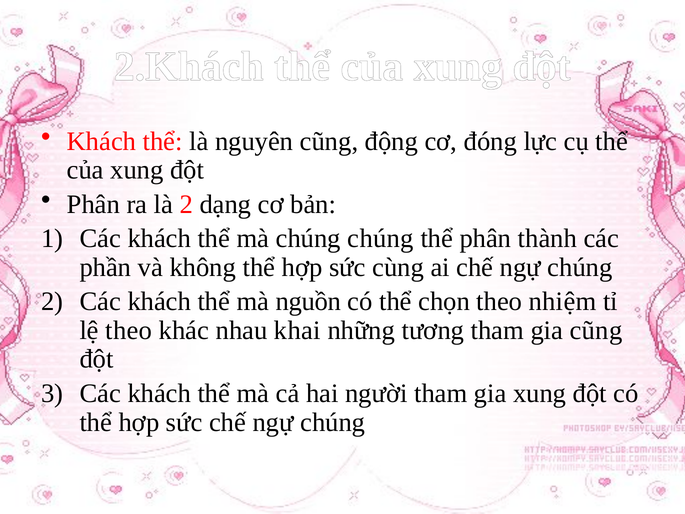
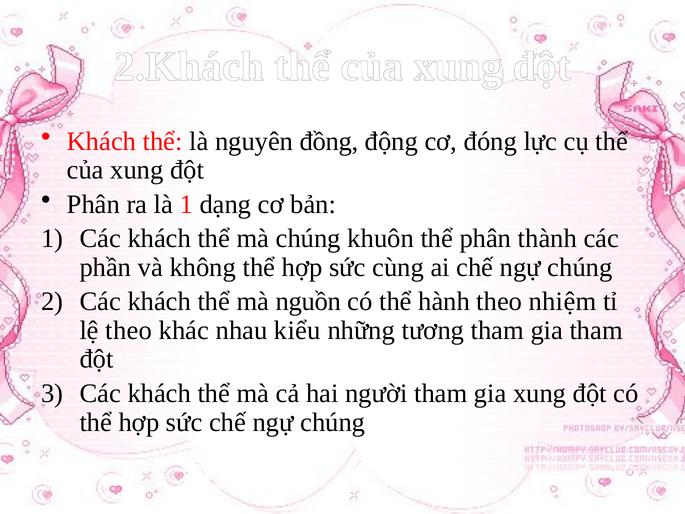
nguyên cũng: cũng -> đồng
là 2: 2 -> 1
chúng chúng: chúng -> khuôn
chọn: chọn -> hành
khai: khai -> kiểu
gia cũng: cũng -> tham
